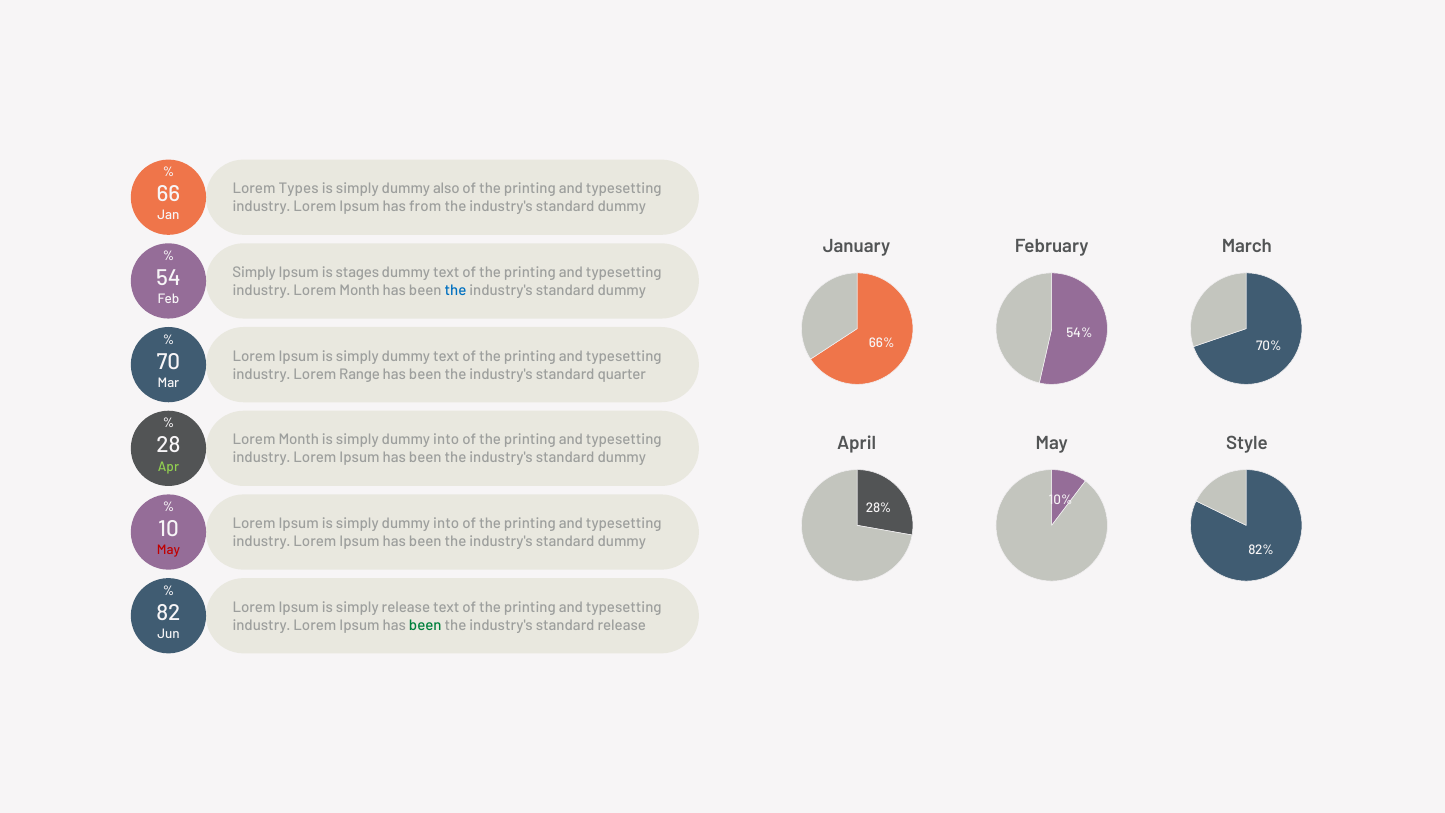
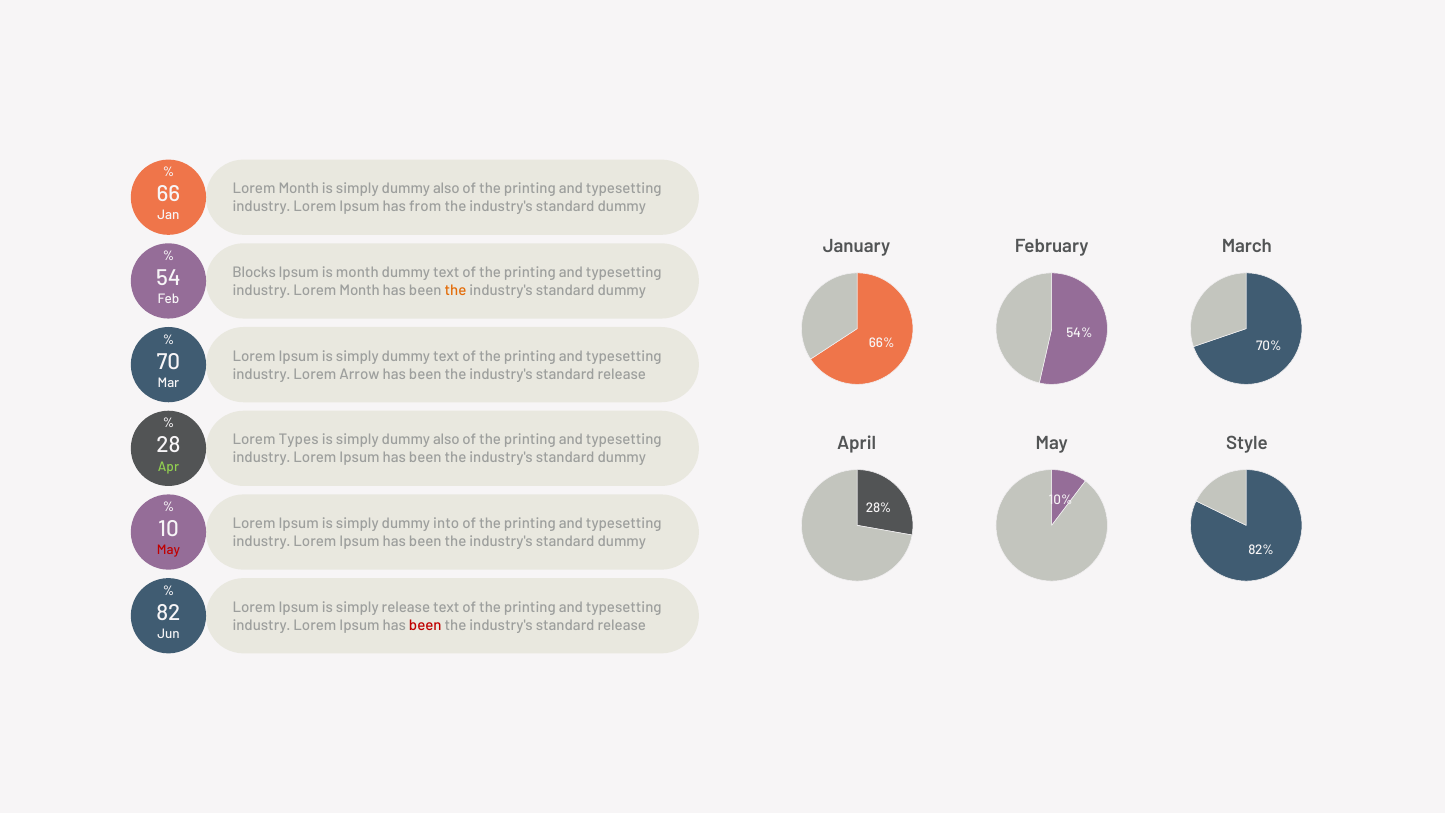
Types at (299, 189): Types -> Month
Simply at (254, 272): Simply -> Blocks
is stages: stages -> month
the at (455, 290) colour: blue -> orange
Range: Range -> Arrow
quarter at (622, 374): quarter -> release
Month at (299, 440): Month -> Types
into at (446, 440): into -> also
been at (425, 625) colour: green -> red
